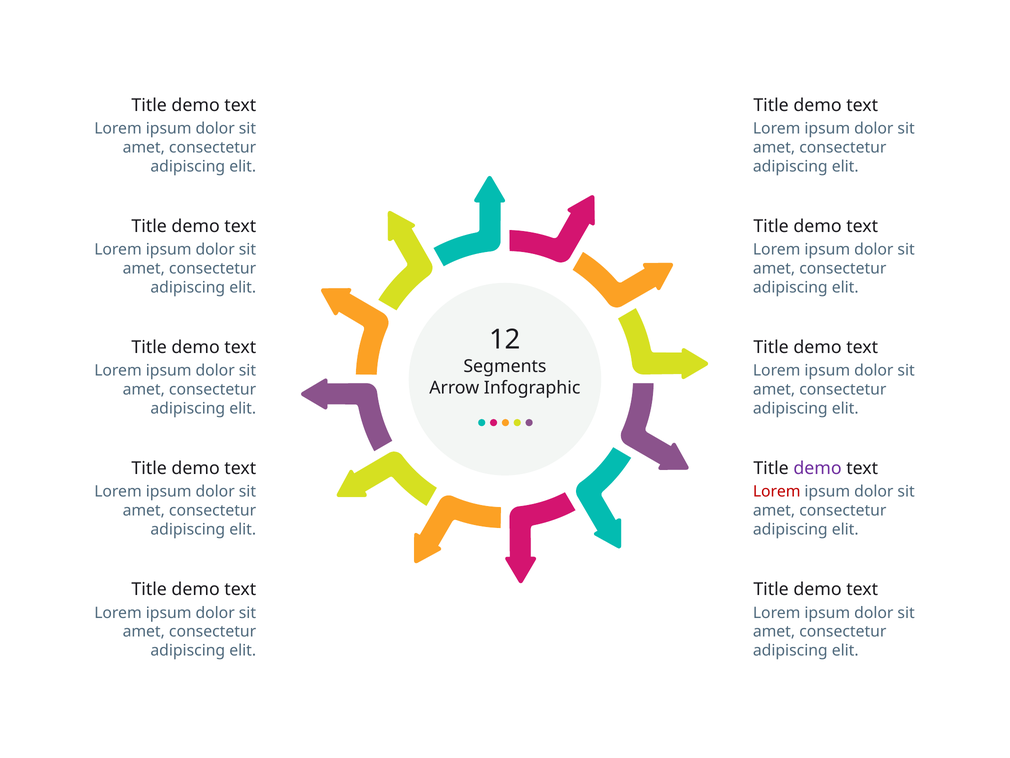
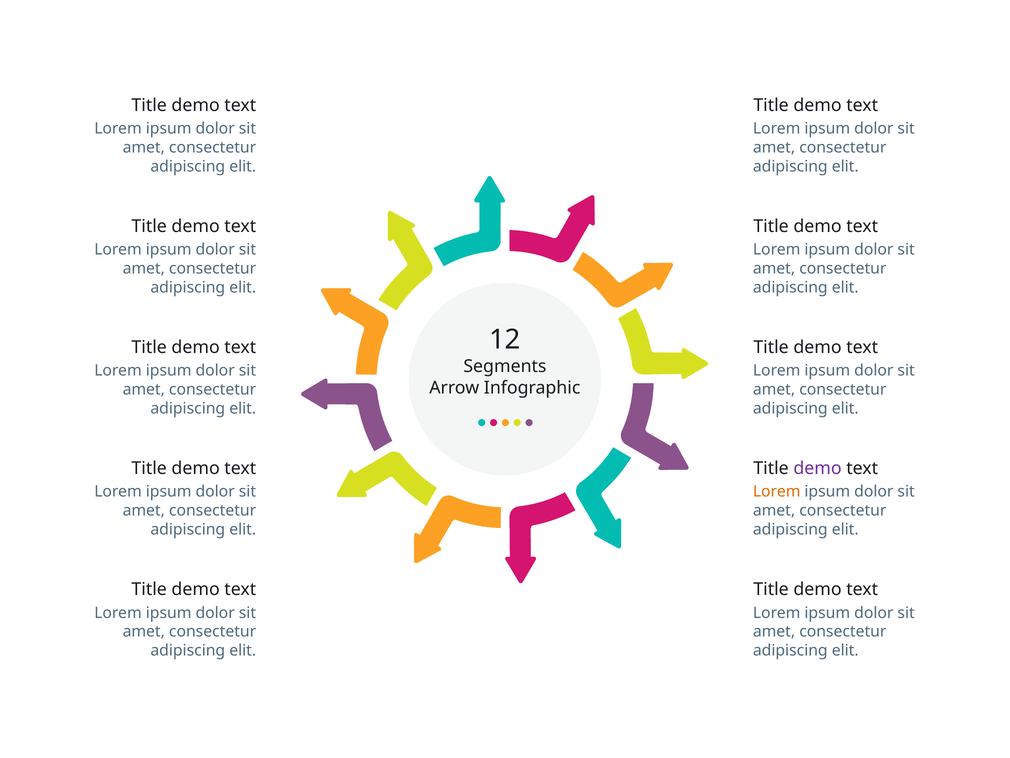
Lorem at (777, 491) colour: red -> orange
